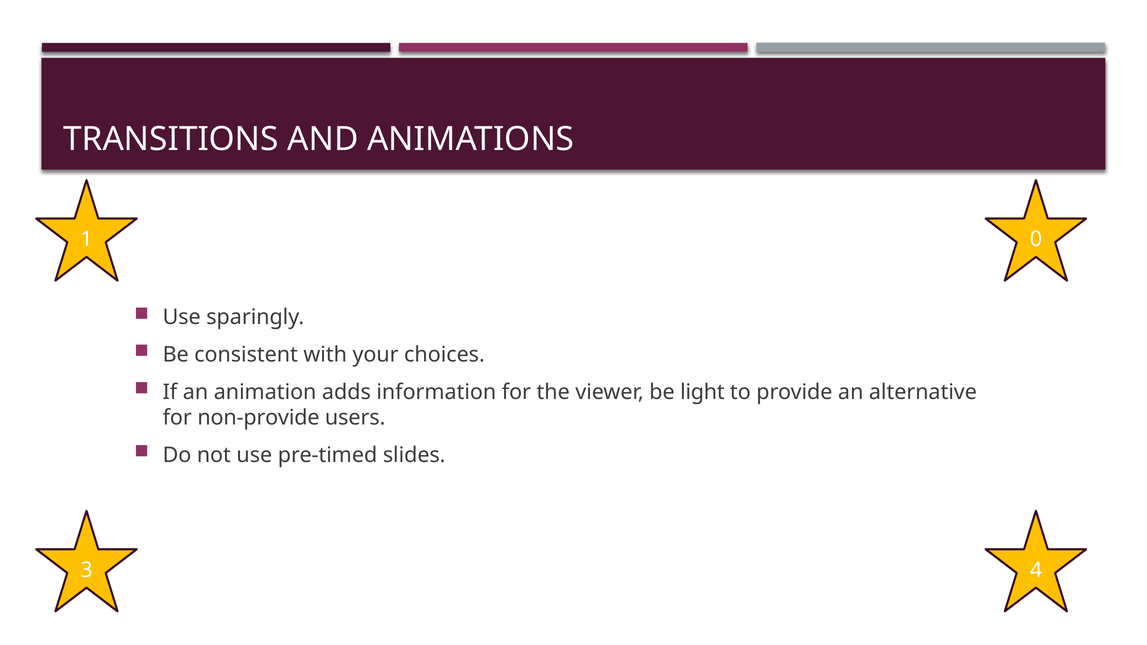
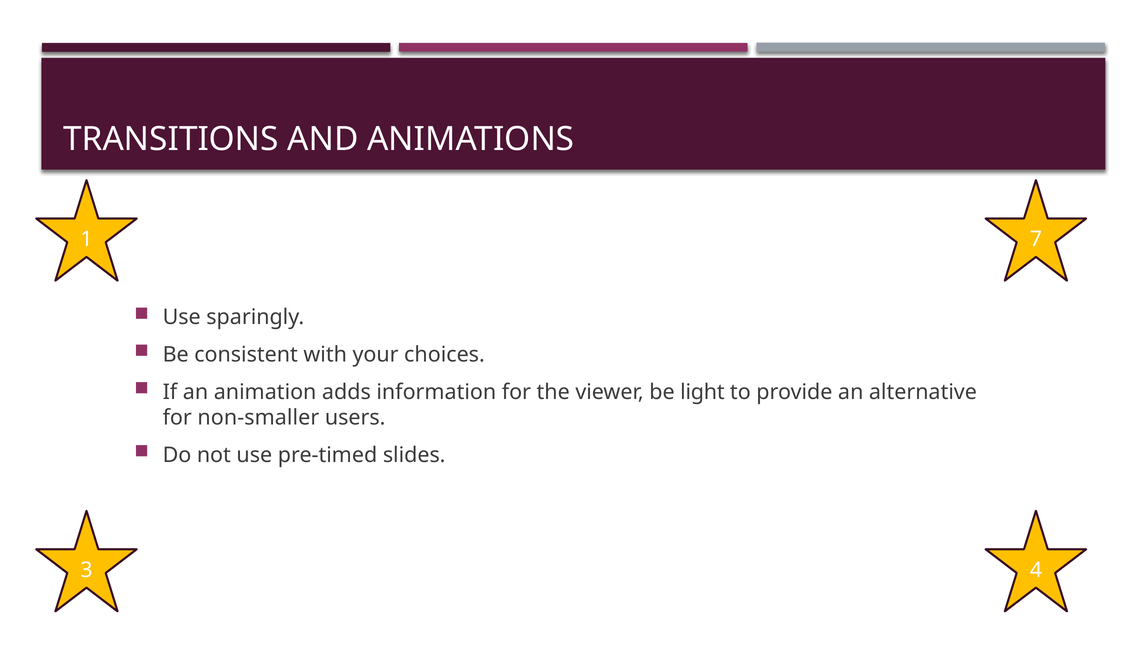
0: 0 -> 7
non-provide: non-provide -> non-smaller
